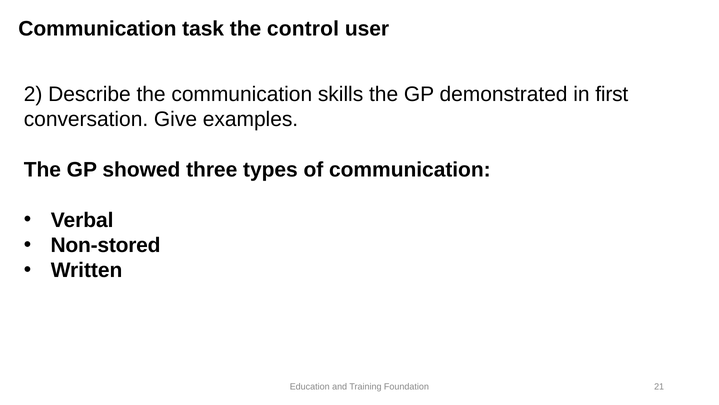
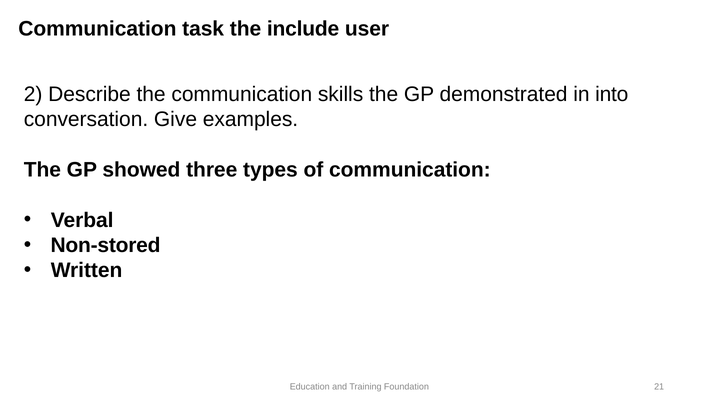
control: control -> include
first: first -> into
